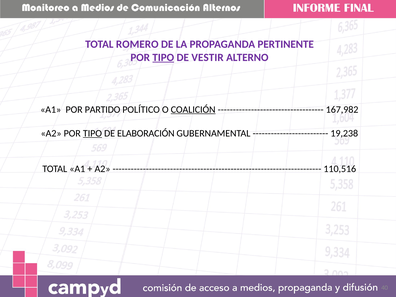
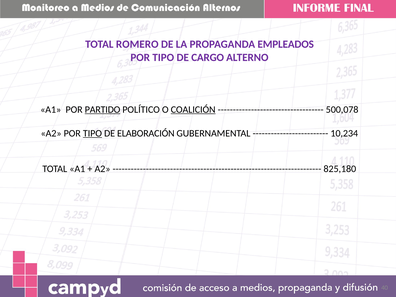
PERTINENTE: PERTINENTE -> EMPLEADOS
TIPO at (163, 57) underline: present -> none
VESTIR: VESTIR -> CARGO
PARTIDO underline: none -> present
167,982: 167,982 -> 500,078
19,238: 19,238 -> 10,234
110,516: 110,516 -> 825,180
